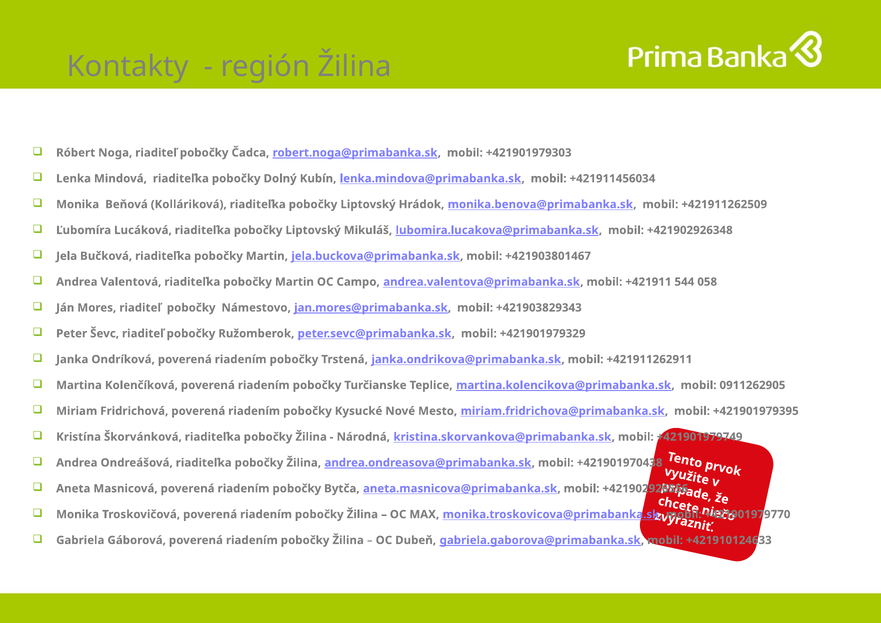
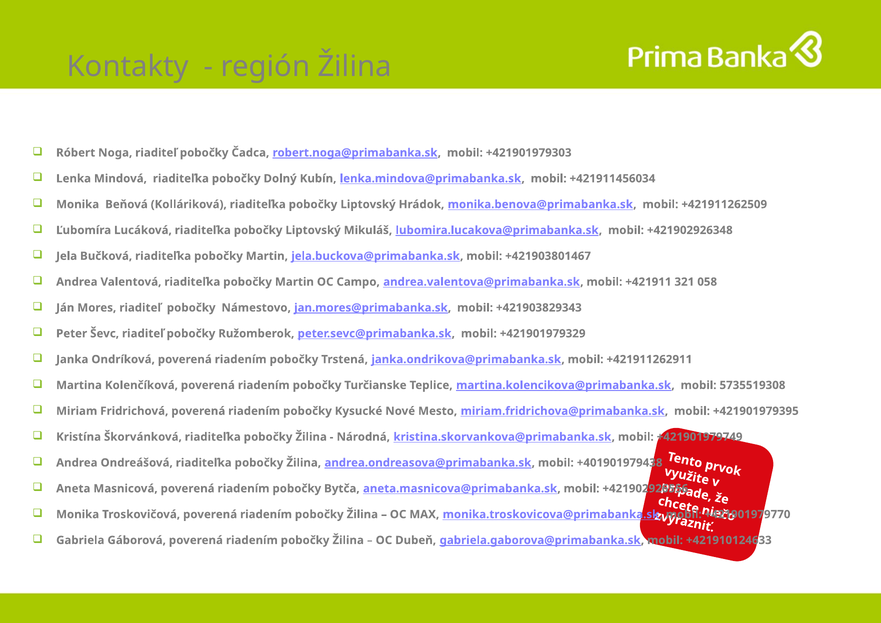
544: 544 -> 321
0911262905: 0911262905 -> 5735519308
+421901970438: +421901970438 -> +401901979438
